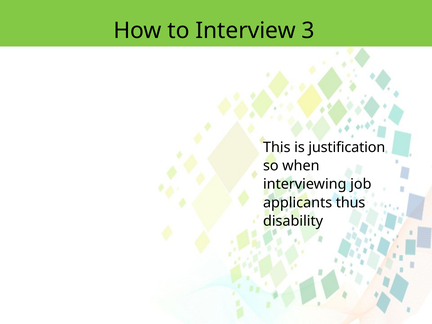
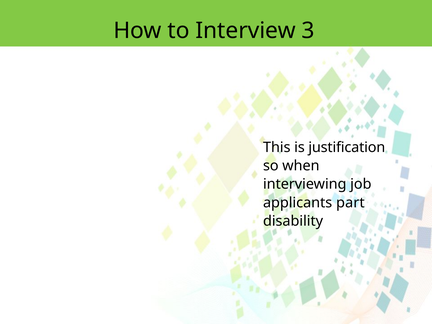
thus: thus -> part
